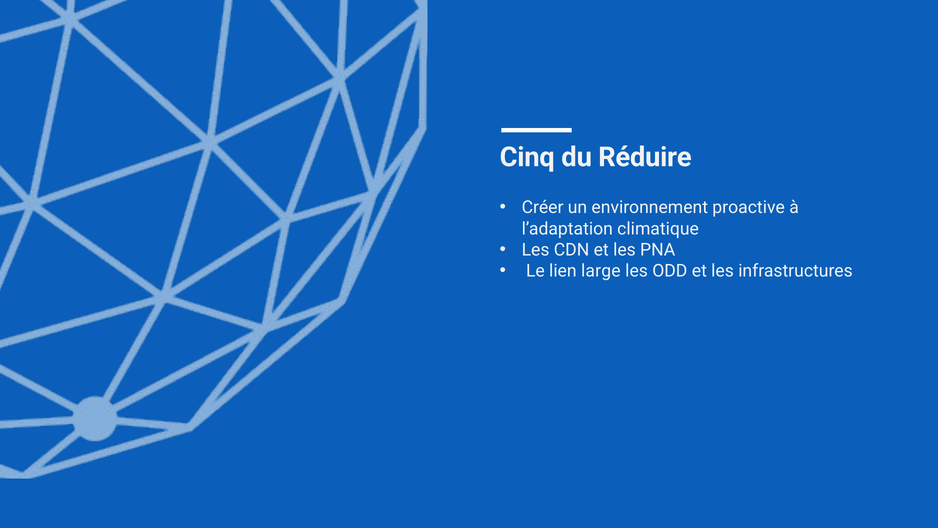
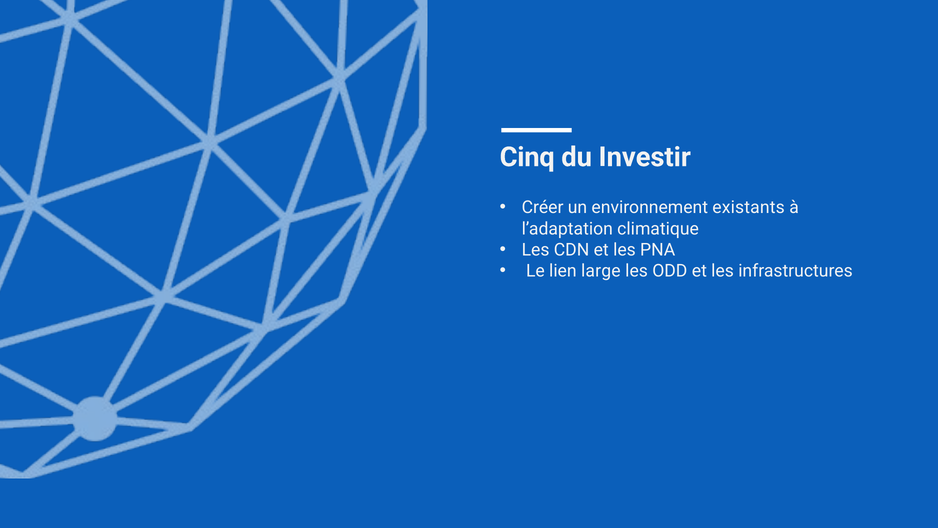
Réduire: Réduire -> Investir
proactive: proactive -> existants
